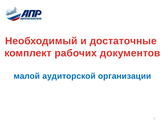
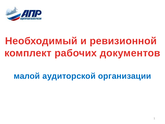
достаточные: достаточные -> ревизионной
